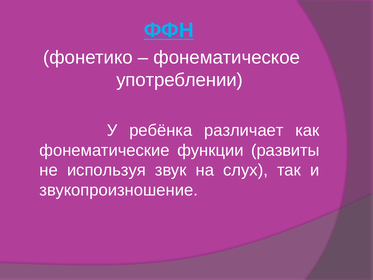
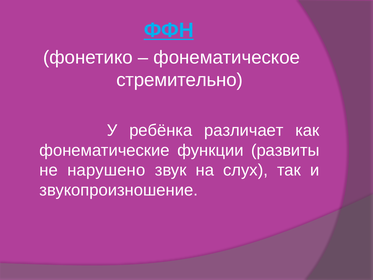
употреблении: употреблении -> стремительно
используя: используя -> нарушено
